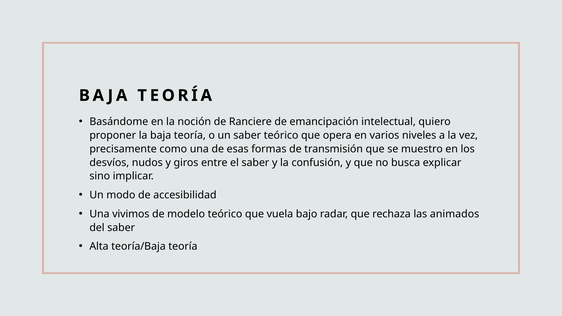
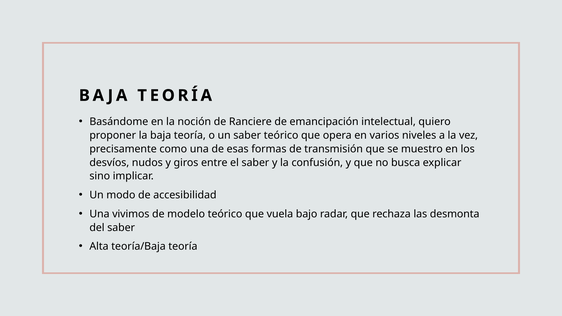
animados: animados -> desmonta
